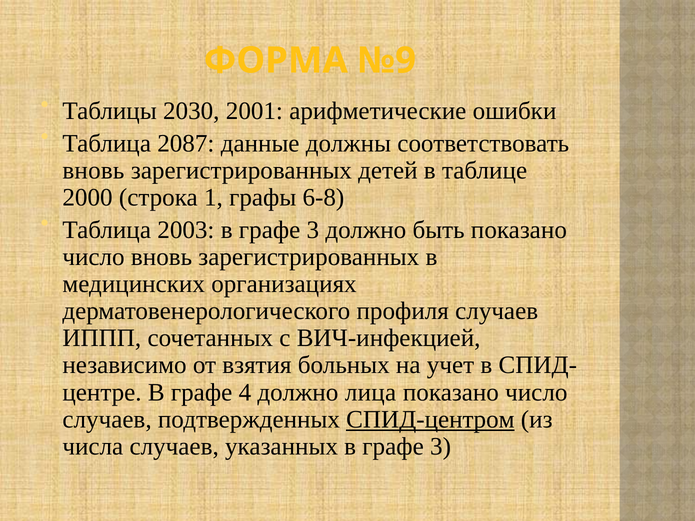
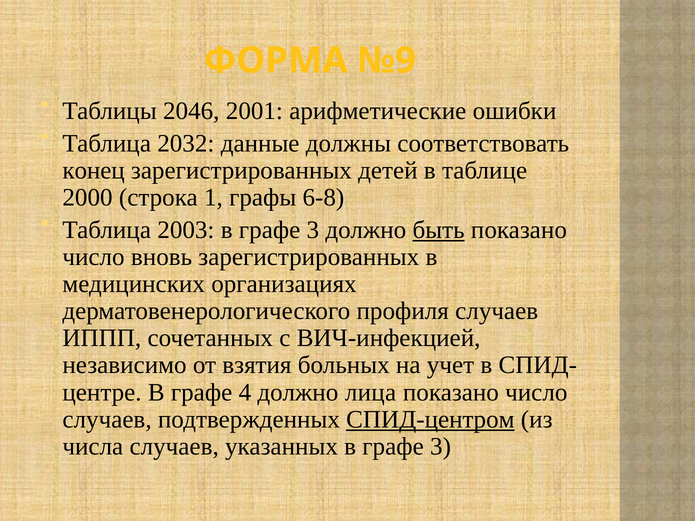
2030: 2030 -> 2046
2087: 2087 -> 2032
вновь at (93, 171): вновь -> конец
быть underline: none -> present
